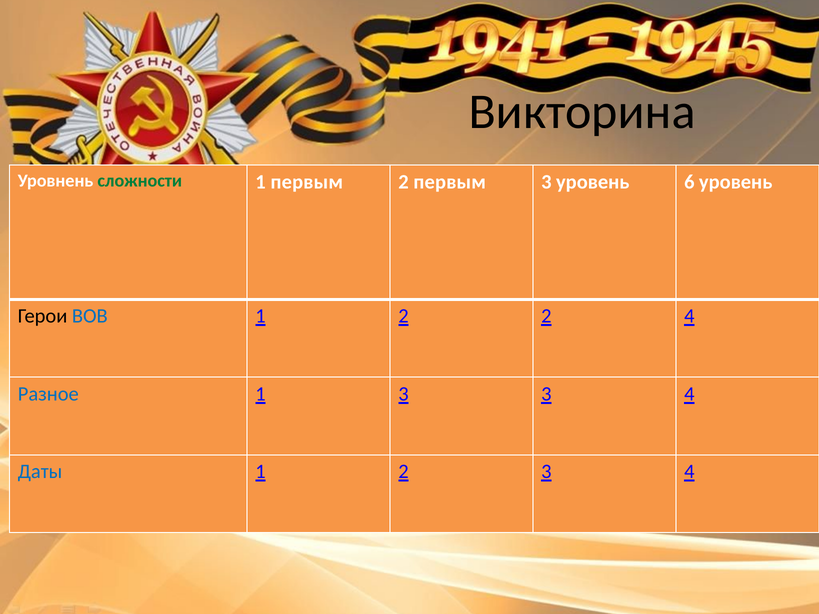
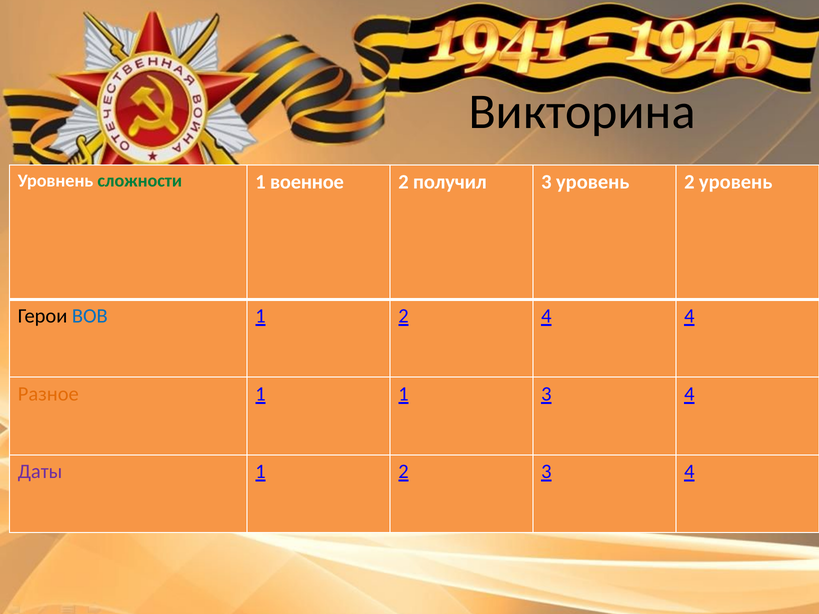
1 первым: первым -> военное
2 первым: первым -> получил
уровень 6: 6 -> 2
2 2: 2 -> 4
Разное colour: blue -> orange
1 3: 3 -> 1
Даты colour: blue -> purple
